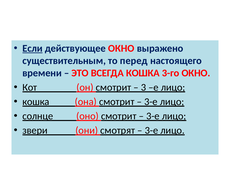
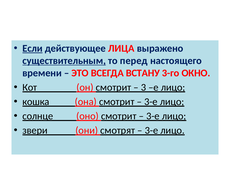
действующее ОКНО: ОКНО -> ЛИЦА
существительным underline: none -> present
ВСЕГДА КОШКА: КОШКА -> ВСТАНУ
